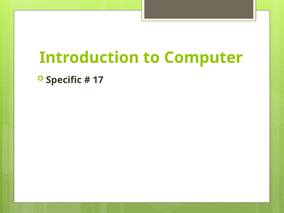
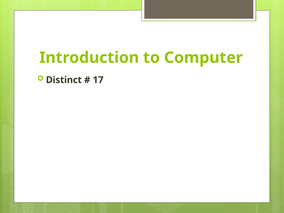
Specific: Specific -> Distinct
